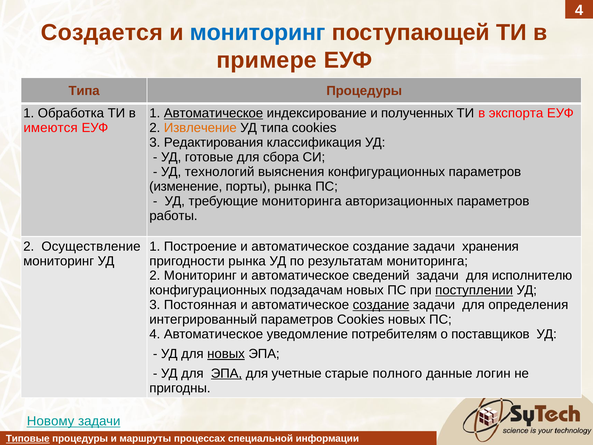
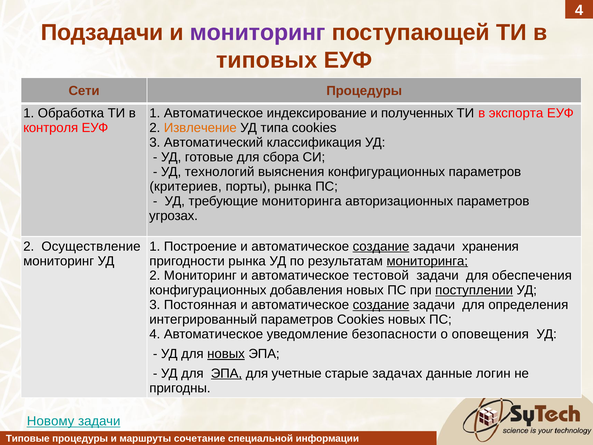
Создается: Создается -> Подзадачи
мониторинг at (258, 33) colour: blue -> purple
примере: примере -> типовых
Типа at (84, 91): Типа -> Сети
Автоматическое at (214, 113) underline: present -> none
имеются: имеются -> контроля
Редактирования: Редактирования -> Автоматический
изменение: изменение -> критериев
работы: работы -> угрозах
создание at (381, 246) underline: none -> present
мониторинга at (427, 261) underline: none -> present
сведений: сведений -> тестовой
исполнителю: исполнителю -> обеспечения
подзадачам: подзадачам -> добавления
потребителям: потребителям -> безопасности
поставщиков: поставщиков -> оповещения
полного: полного -> задачах
Типовые underline: present -> none
процессах: процессах -> сочетание
